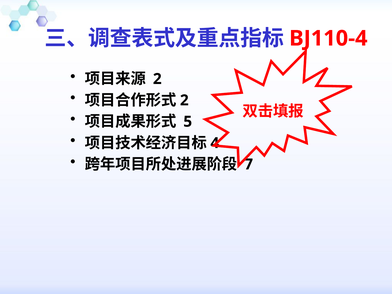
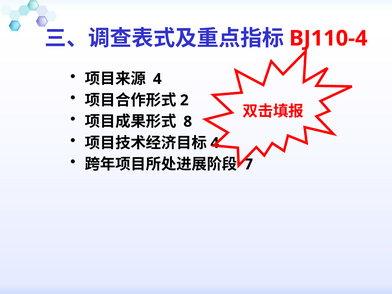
2 at (157, 79): 2 -> 4
5: 5 -> 8
